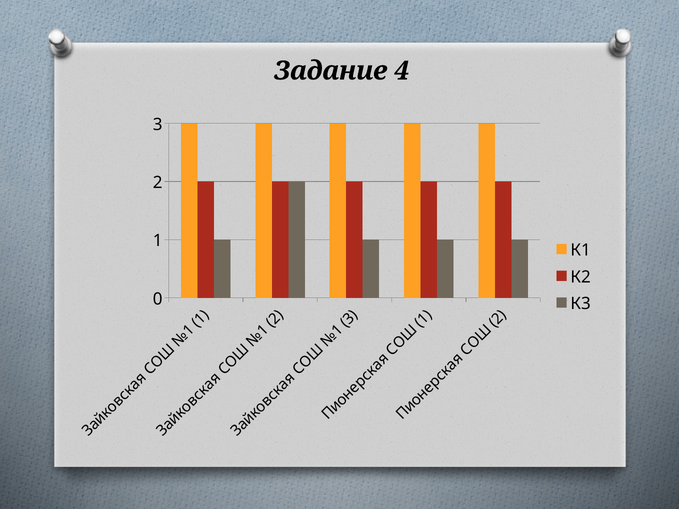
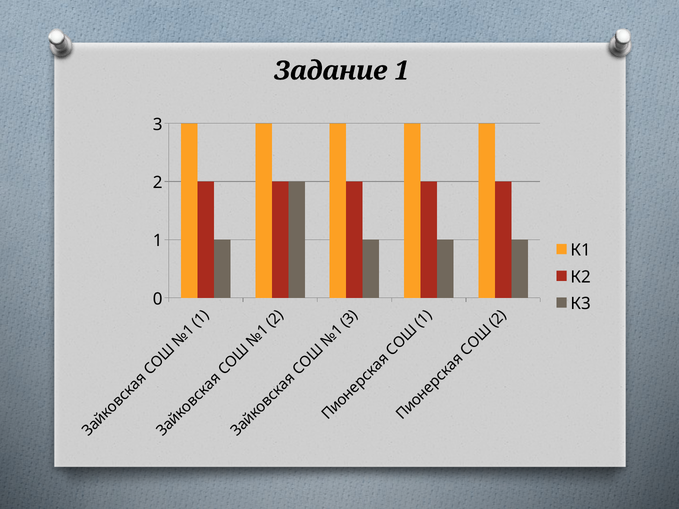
Задание 4: 4 -> 1
